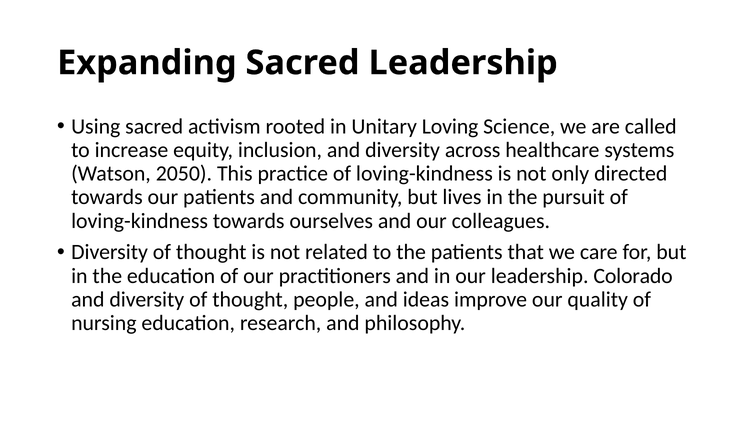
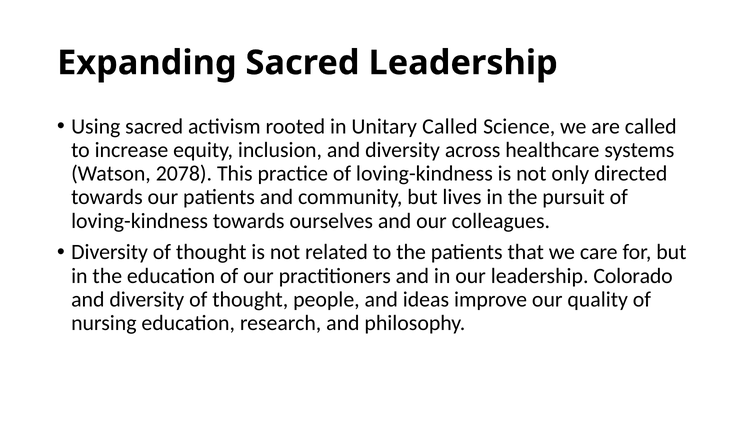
Unitary Loving: Loving -> Called
2050: 2050 -> 2078
